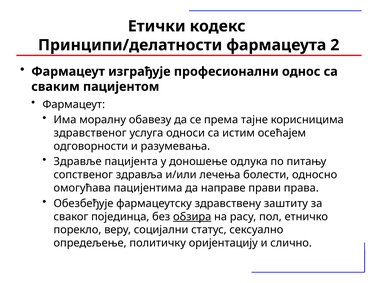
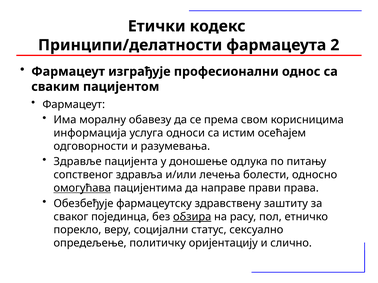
тајне: тајне -> свом
здравственог: здравственог -> информација
омогућава underline: none -> present
